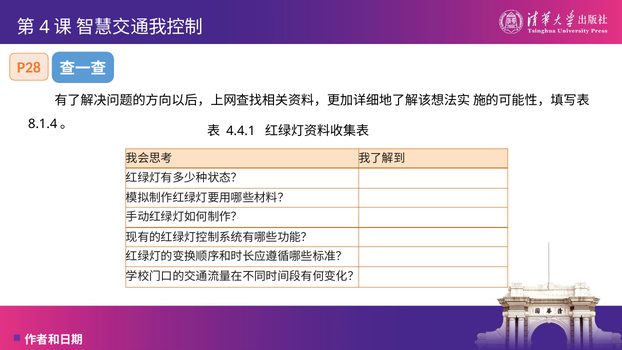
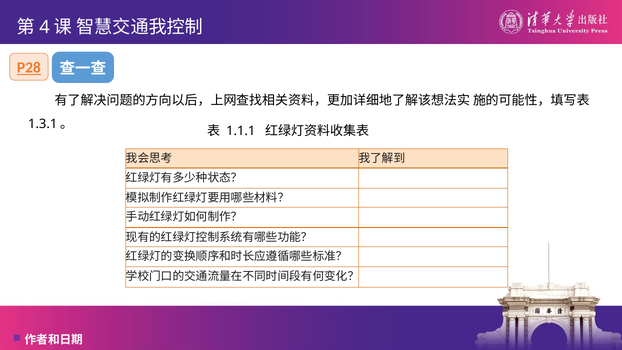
P28 underline: none -> present
8.1.4: 8.1.4 -> 1.3.1
4.4.1: 4.4.1 -> 1.1.1
